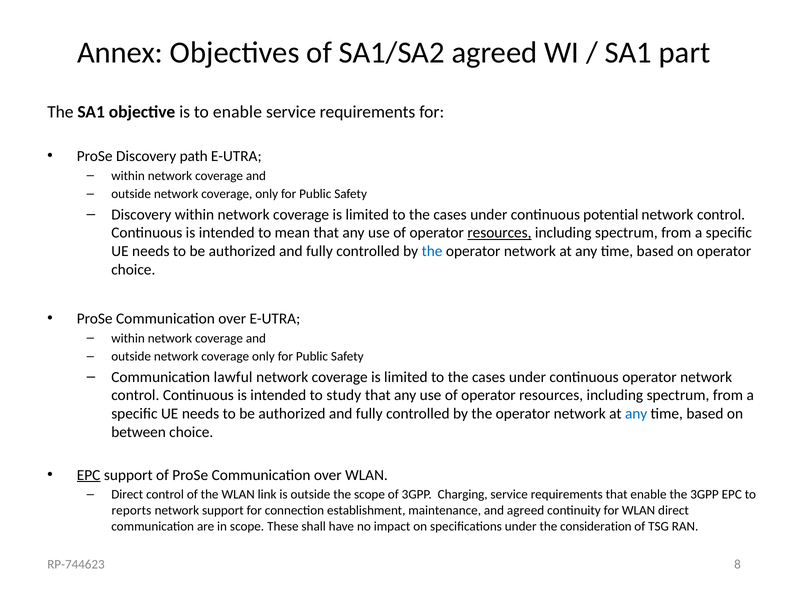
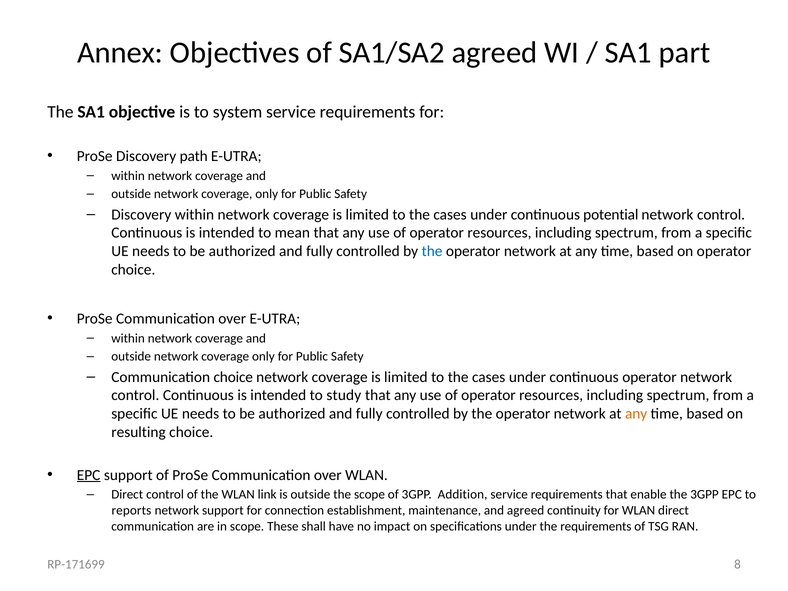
to enable: enable -> system
resources at (499, 233) underline: present -> none
Communication lawful: lawful -> choice
any at (636, 414) colour: blue -> orange
between: between -> resulting
Charging: Charging -> Addition
the consideration: consideration -> requirements
RP-744623: RP-744623 -> RP-171699
